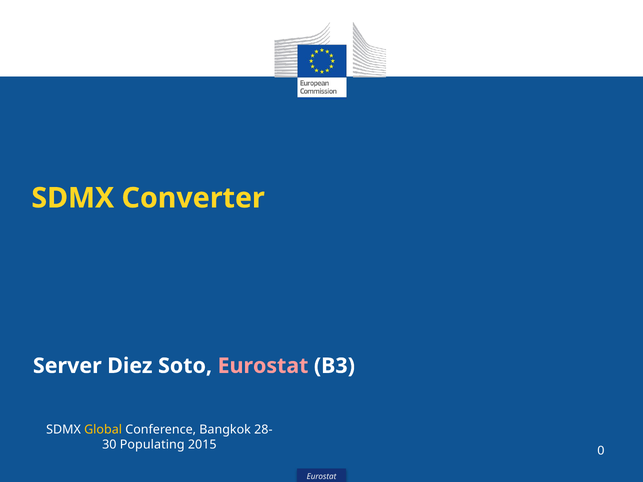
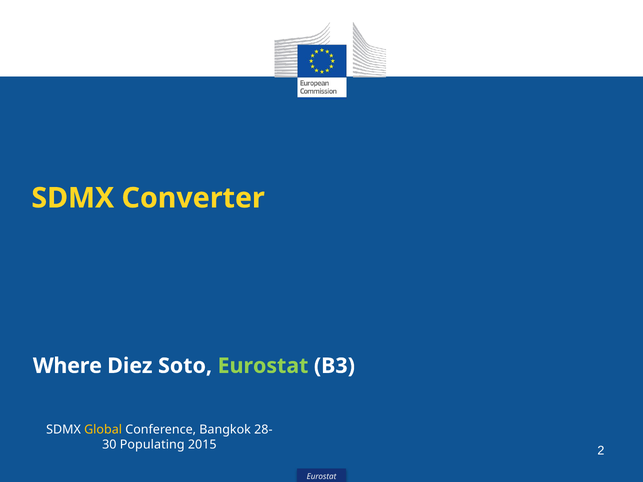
Server: Server -> Where
Eurostat at (263, 366) colour: pink -> light green
0: 0 -> 2
